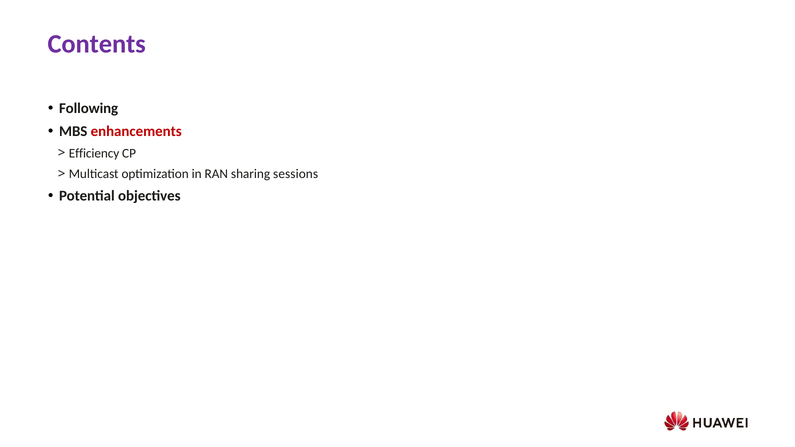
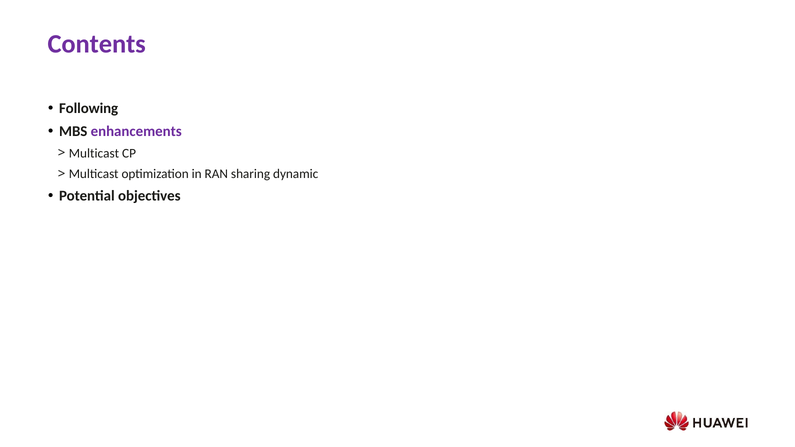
enhancements colour: red -> purple
Efficiency at (94, 153): Efficiency -> Multicast
sessions: sessions -> dynamic
